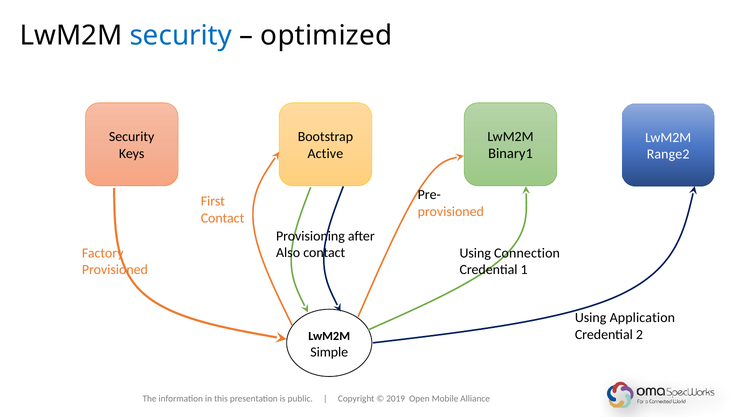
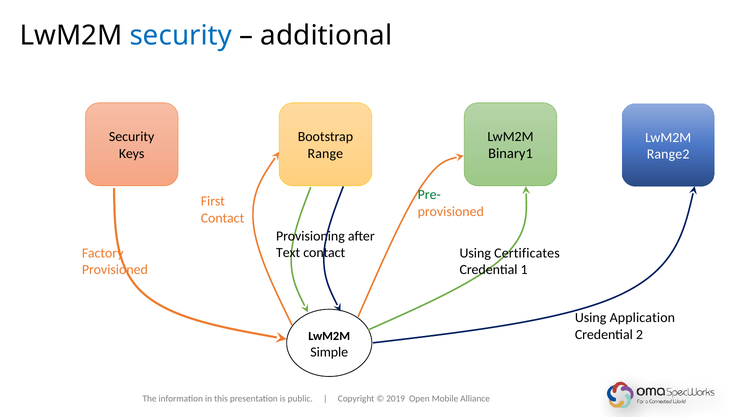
optimized: optimized -> additional
Active: Active -> Range
Pre- colour: black -> green
Also: Also -> Text
Connection: Connection -> Certificates
